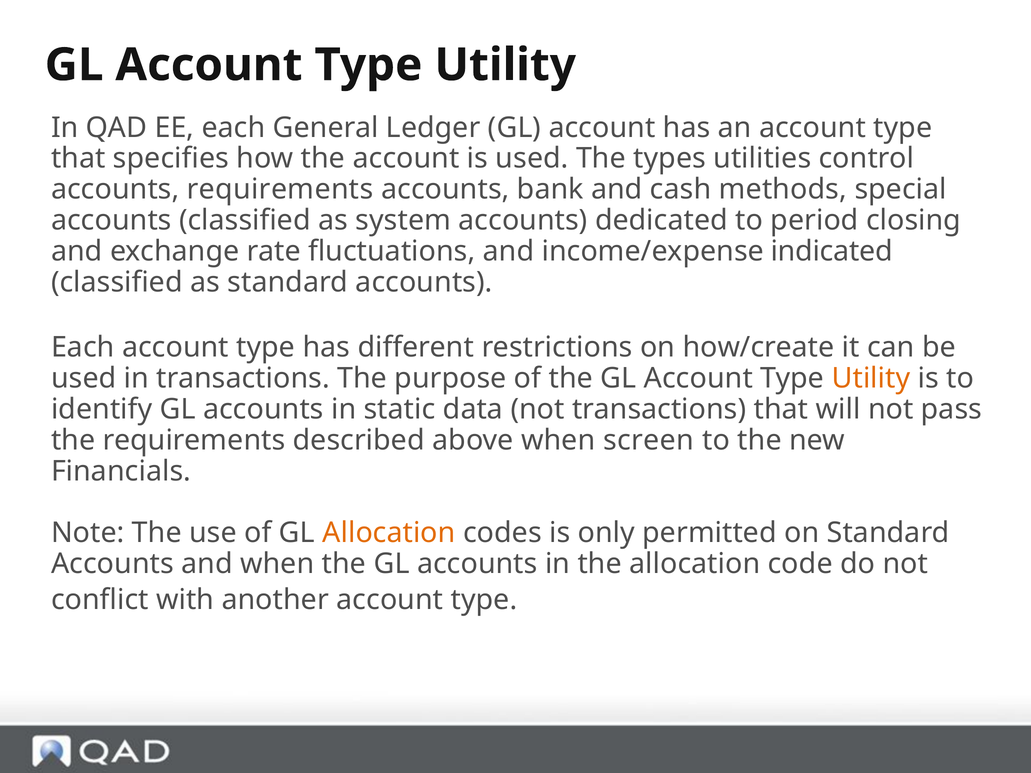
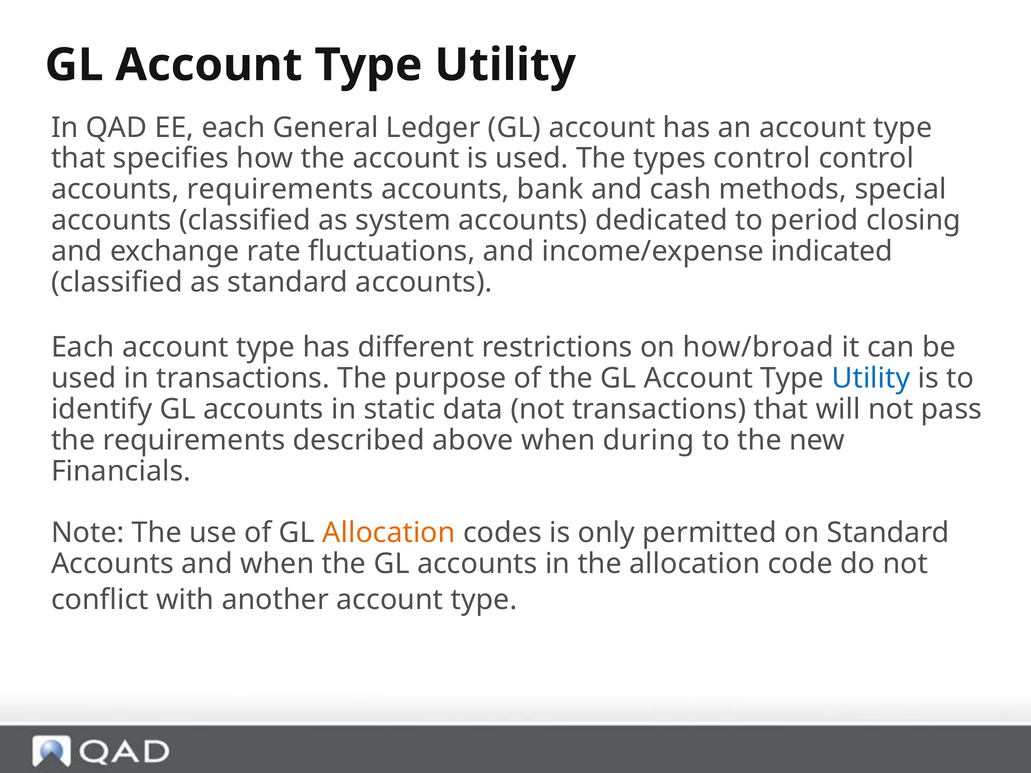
types utilities: utilities -> control
how/create: how/create -> how/broad
Utility at (871, 379) colour: orange -> blue
screen: screen -> during
